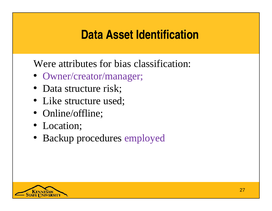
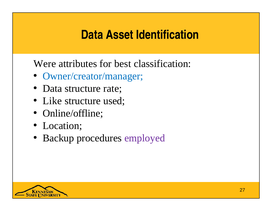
bias: bias -> best
Owner/creator/manager colour: purple -> blue
risk: risk -> rate
